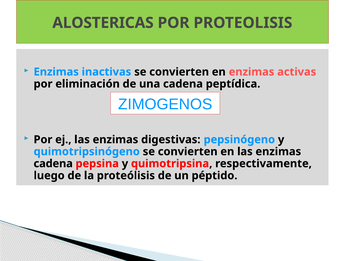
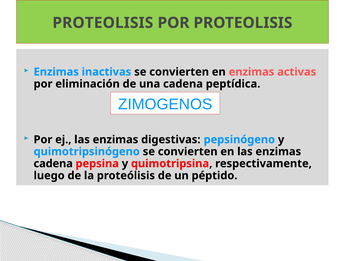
ALOSTERICAS at (103, 23): ALOSTERICAS -> PROTEOLISIS
